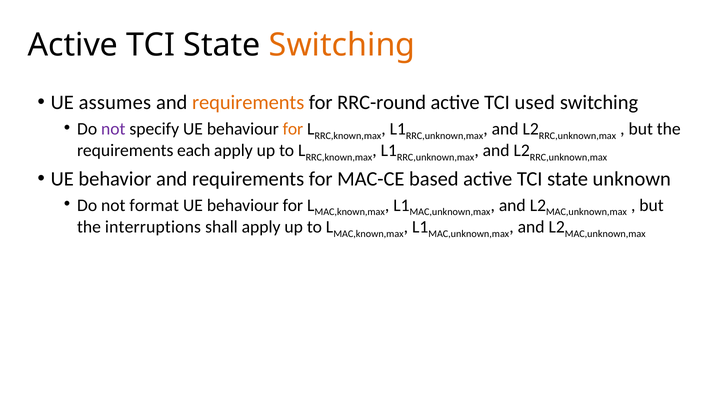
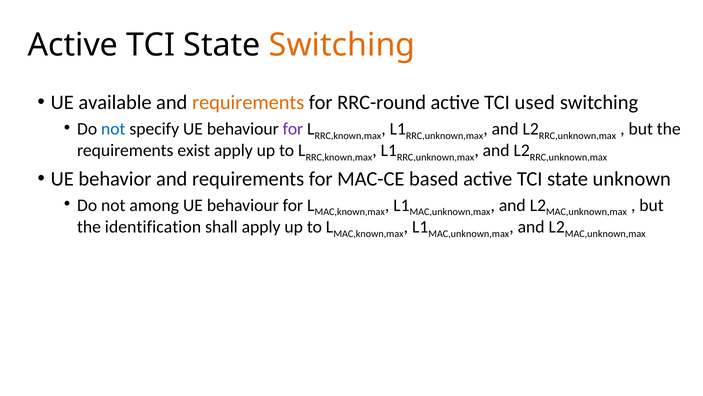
assumes: assumes -> available
not at (113, 129) colour: purple -> blue
for at (293, 129) colour: orange -> purple
each: each -> exist
format: format -> among
interruptions: interruptions -> identification
